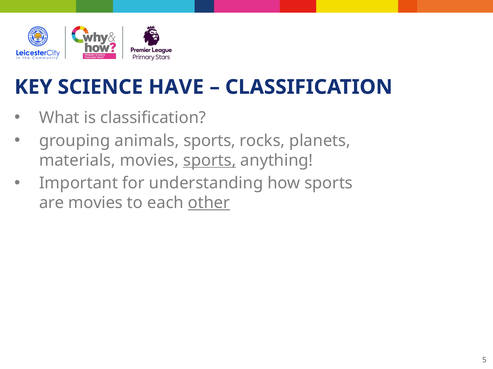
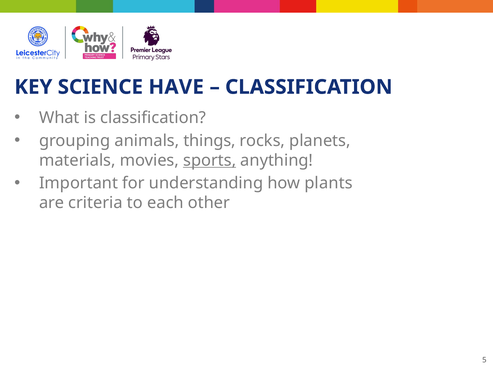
animals sports: sports -> things
how sports: sports -> plants
are movies: movies -> criteria
other underline: present -> none
